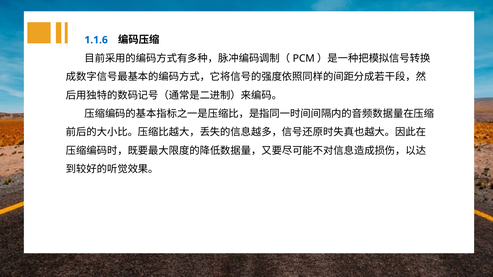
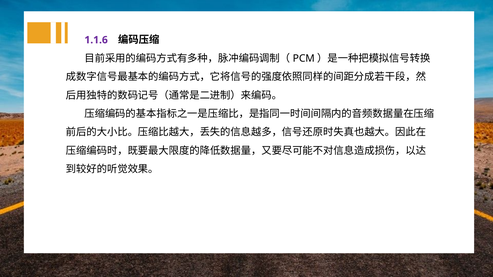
1.1.6 colour: blue -> purple
